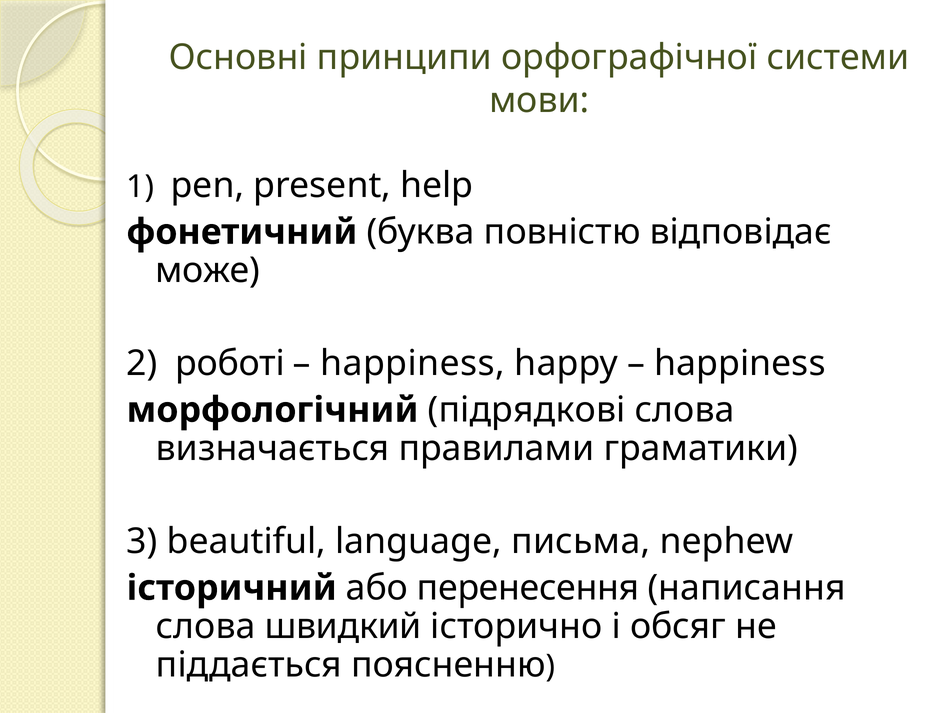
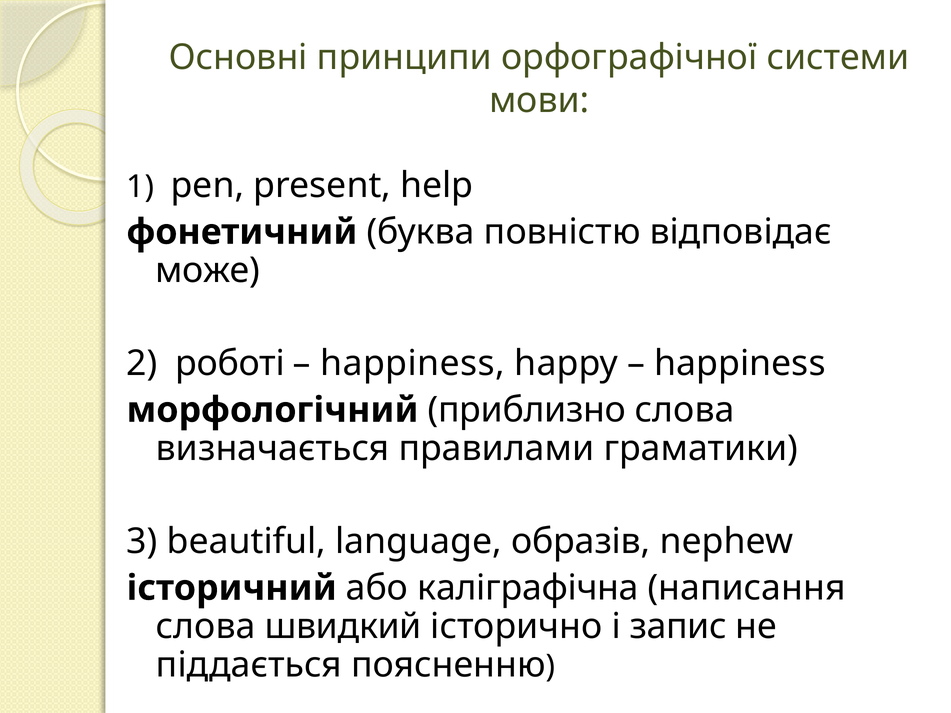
підрядкові: підрядкові -> приблизно
письма: письма -> образів
перенесення: перенесення -> каліграфічна
обсяг: обсяг -> запис
